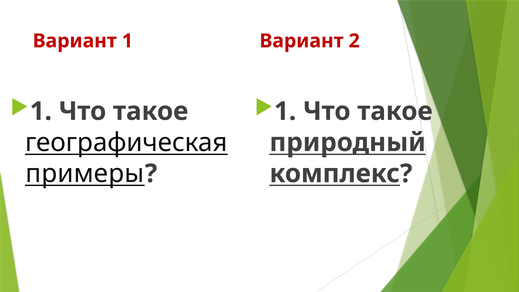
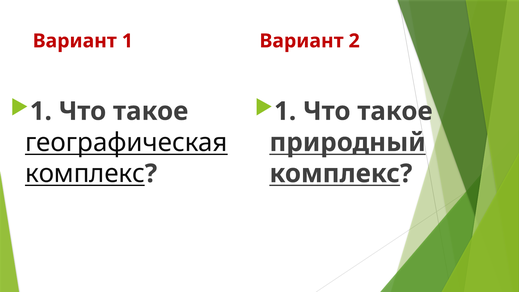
примеры at (85, 174): примеры -> комплекс
